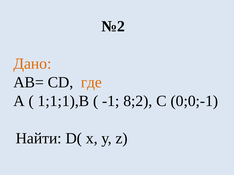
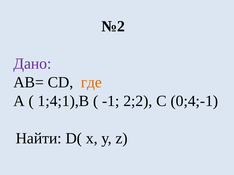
Дано colour: orange -> purple
1;1;1),В: 1;1;1),В -> 1;4;1),В
8;2: 8;2 -> 2;2
0;0;-1: 0;0;-1 -> 0;4;-1
